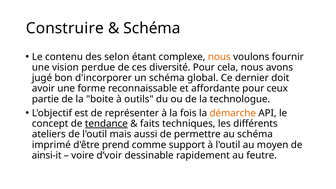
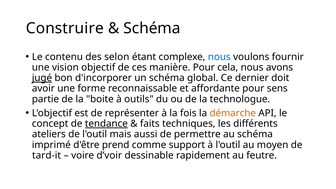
nous at (219, 57) colour: orange -> blue
perdue: perdue -> objectif
diversité: diversité -> manière
jugé underline: none -> present
ceux: ceux -> sens
ainsi-it: ainsi-it -> tard-it
